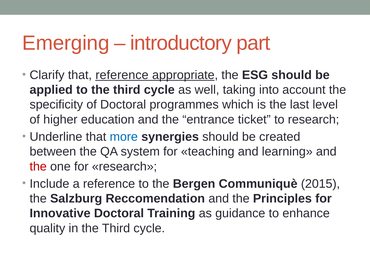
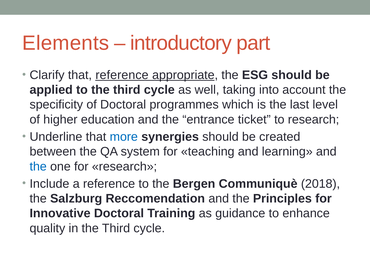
Emerging: Emerging -> Elements
the at (38, 166) colour: red -> blue
2015: 2015 -> 2018
